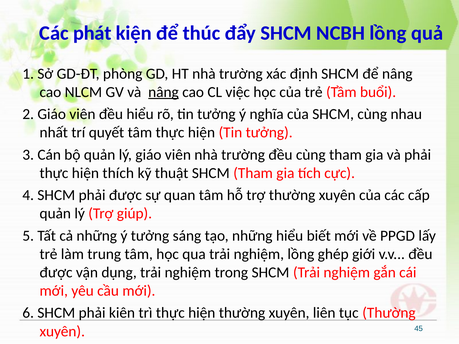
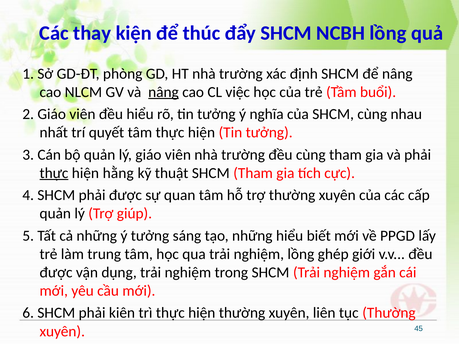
phát: phát -> thay
thực at (54, 173) underline: none -> present
thích: thích -> hằng
